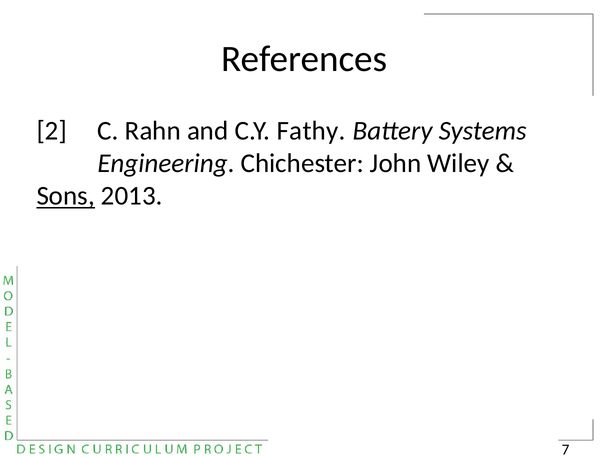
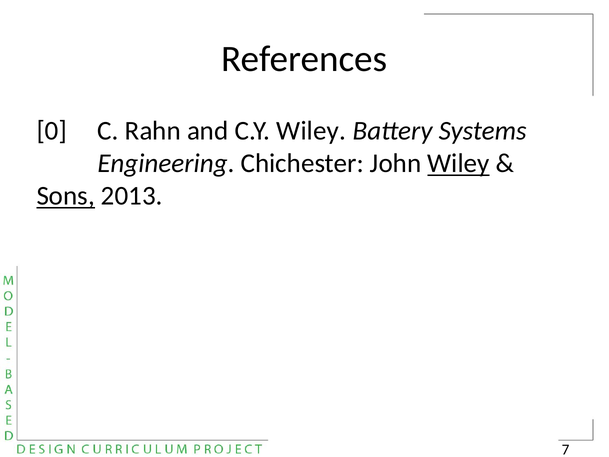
2: 2 -> 0
C.Y Fathy: Fathy -> Wiley
Wiley at (458, 163) underline: none -> present
